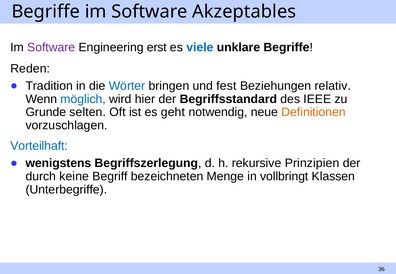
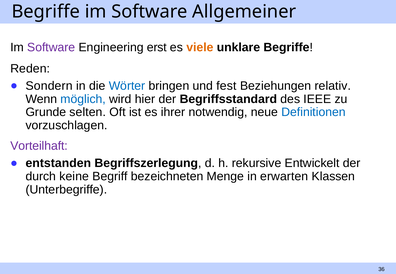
Akzeptables: Akzeptables -> Allgemeiner
viele colour: blue -> orange
Tradition: Tradition -> Sondern
geht: geht -> ihrer
Definitionen colour: orange -> blue
Vorteilhaft colour: blue -> purple
wenigstens: wenigstens -> entstanden
Prinzipien: Prinzipien -> Entwickelt
vollbringt: vollbringt -> erwarten
